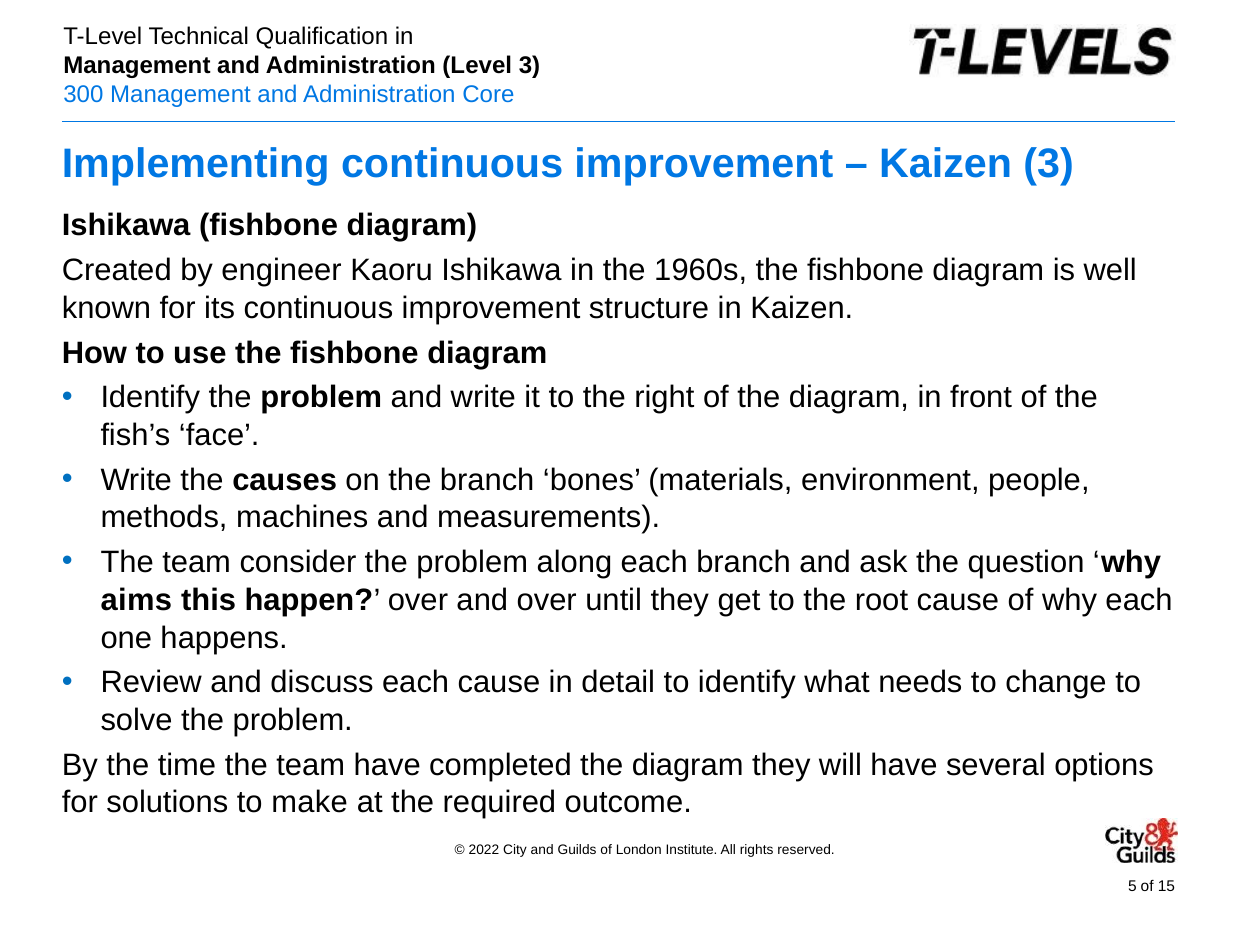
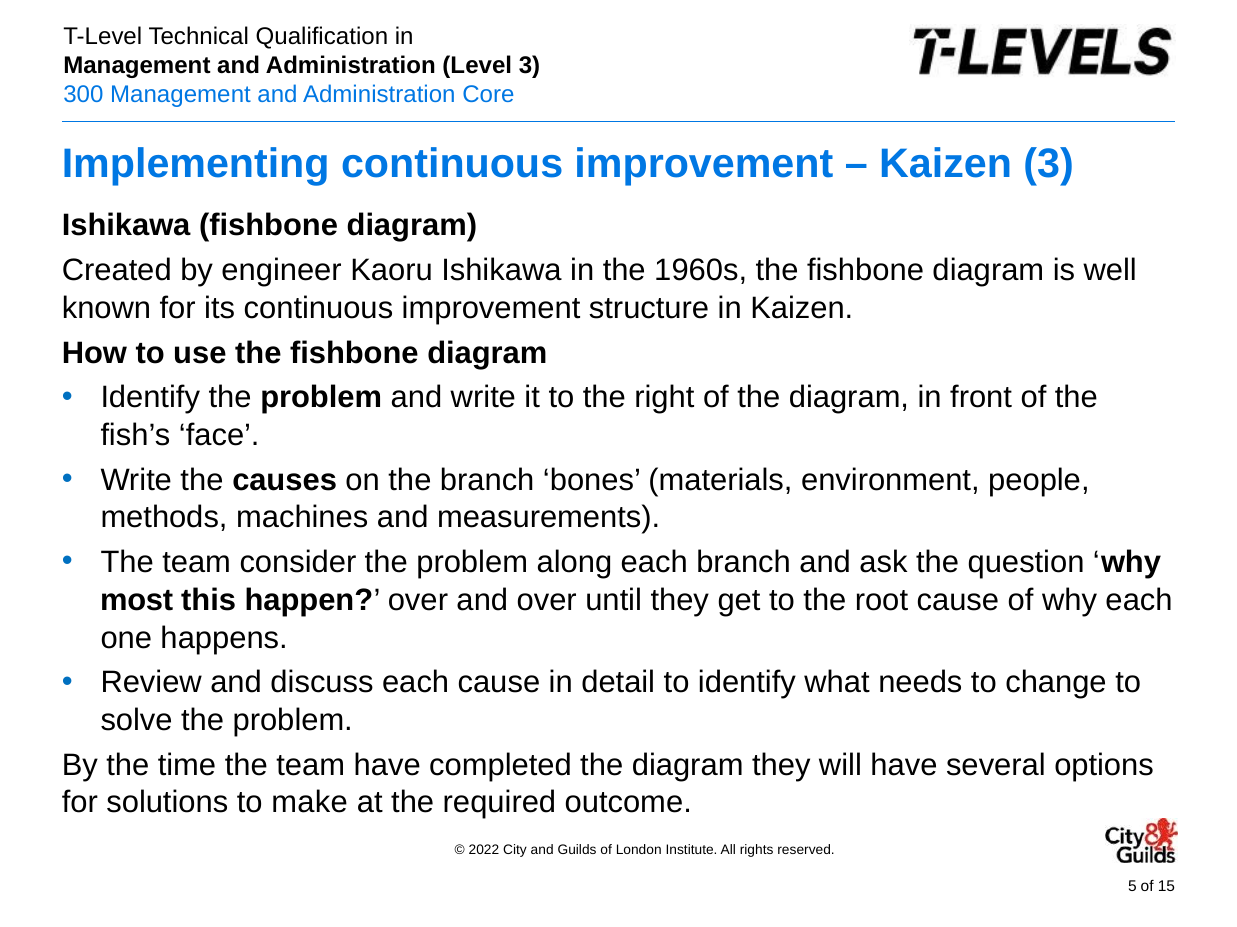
aims: aims -> most
